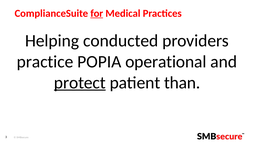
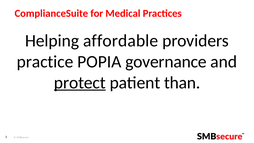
for underline: present -> none
conducted: conducted -> affordable
operational: operational -> governance
